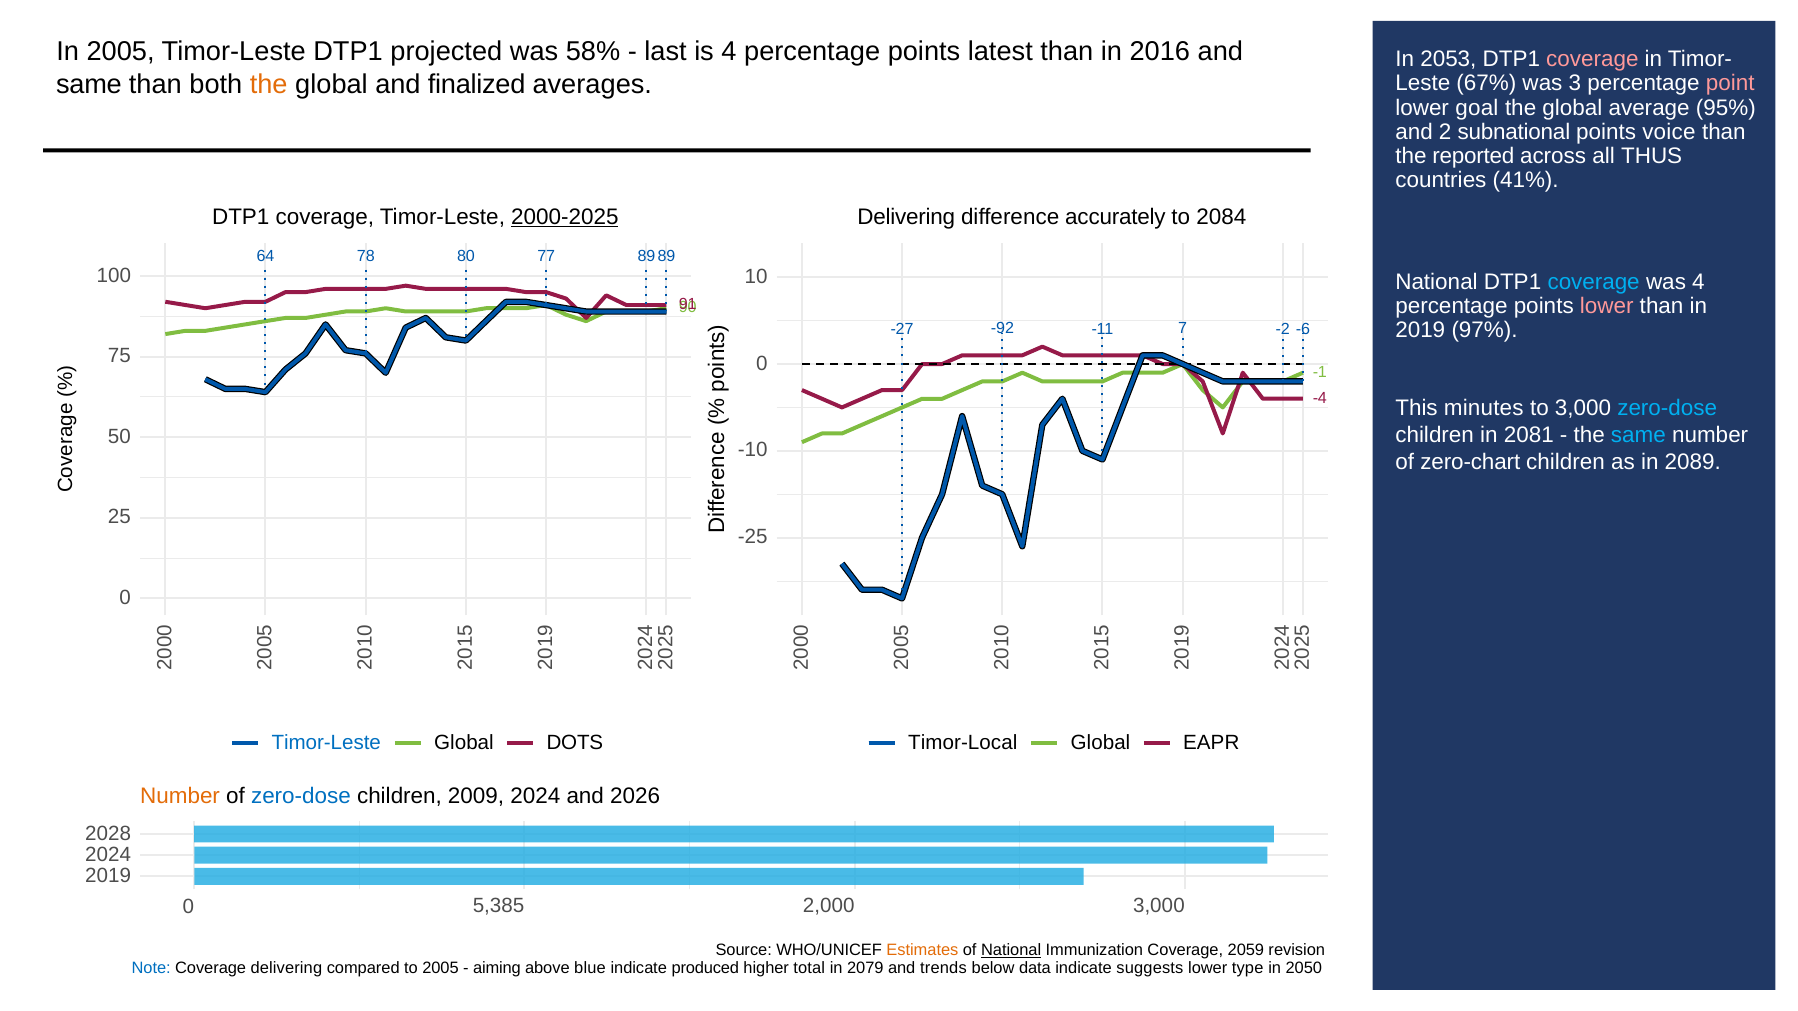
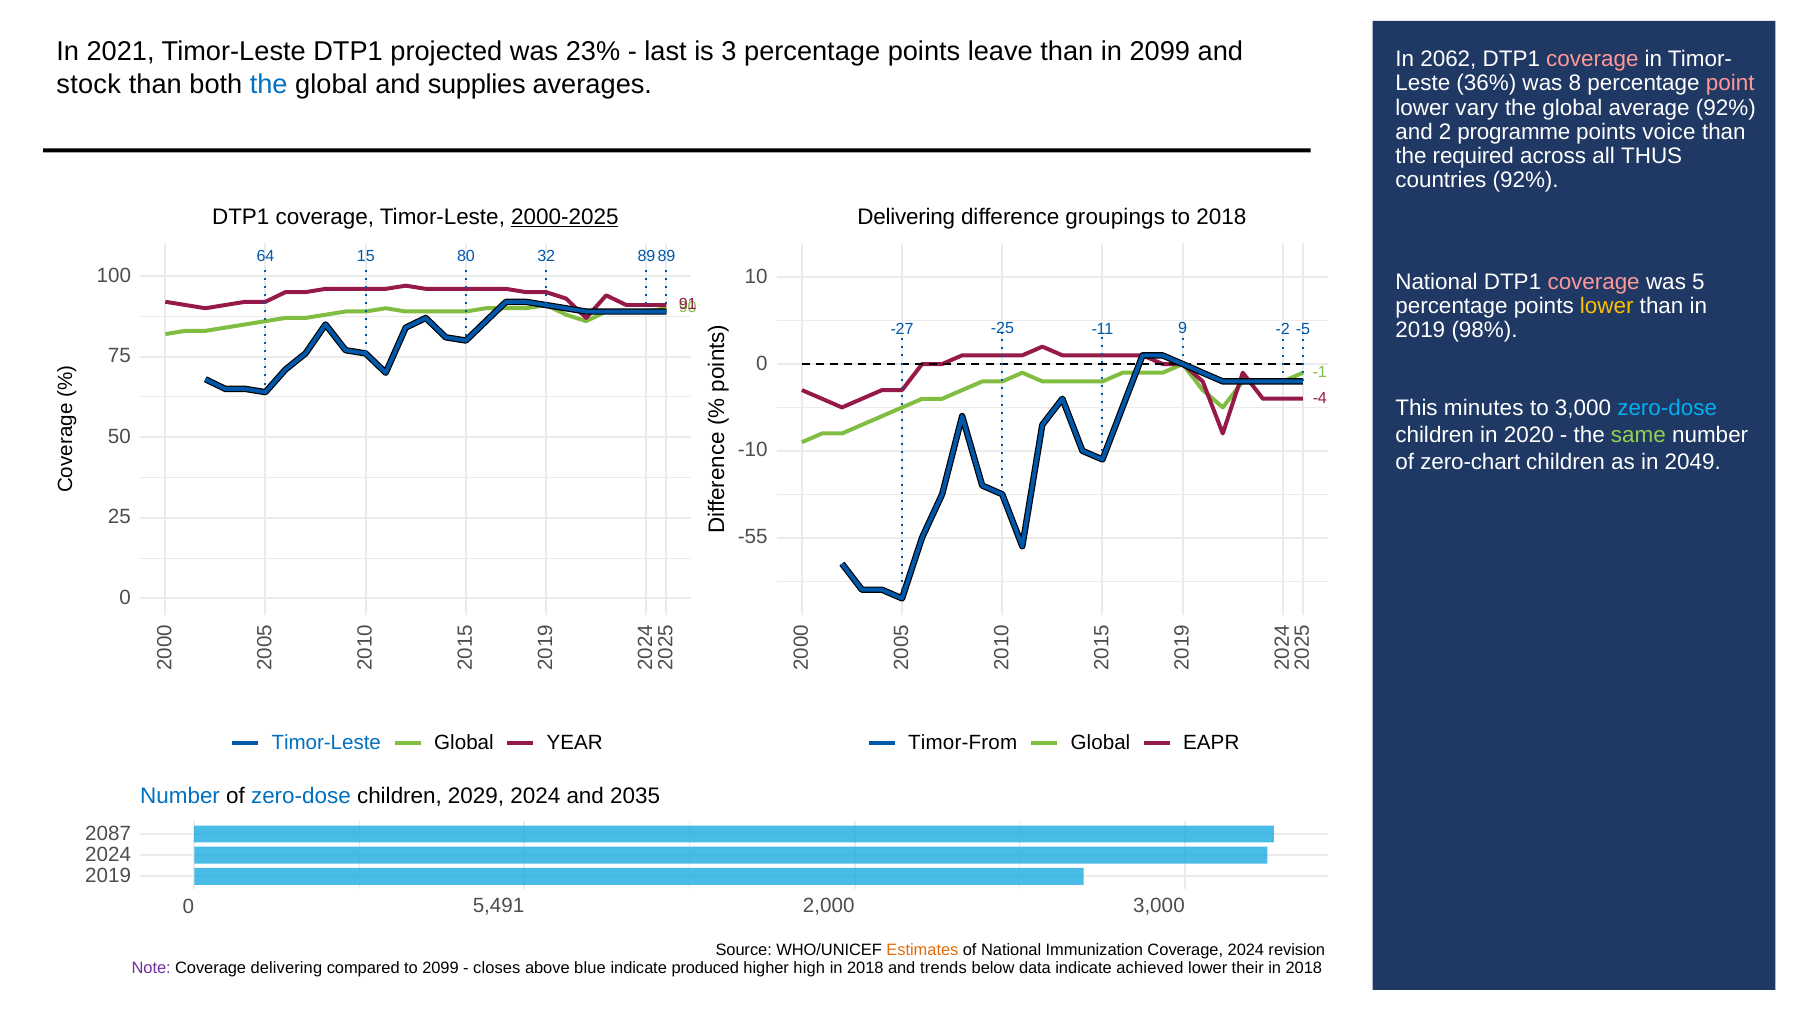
In 2005: 2005 -> 2021
58%: 58% -> 23%
is 4: 4 -> 3
latest: latest -> leave
in 2016: 2016 -> 2099
2053: 2053 -> 2062
same at (89, 84): same -> stock
the at (269, 84) colour: orange -> blue
finalized: finalized -> supplies
67%: 67% -> 36%
3: 3 -> 8
goal: goal -> vary
average 95%: 95% -> 92%
subnational: subnational -> programme
reported: reported -> required
countries 41%: 41% -> 92%
accurately: accurately -> groupings
to 2084: 2084 -> 2018
78: 78 -> 15
77: 77 -> 32
coverage at (1594, 282) colour: light blue -> pink
was 4: 4 -> 5
lower at (1607, 306) colour: pink -> yellow
97%: 97% -> 98%
-92: -92 -> -25
-11 7: 7 -> 9
-6: -6 -> -5
2081: 2081 -> 2020
same at (1638, 436) colour: light blue -> light green
2089: 2089 -> 2049
-25: -25 -> -55
DOTS: DOTS -> YEAR
Timor-Local: Timor-Local -> Timor-From
Number at (180, 796) colour: orange -> blue
2009: 2009 -> 2029
2026: 2026 -> 2035
2028: 2028 -> 2087
5,385: 5,385 -> 5,491
National at (1011, 951) underline: present -> none
Coverage 2059: 2059 -> 2024
Note colour: blue -> purple
to 2005: 2005 -> 2099
aiming: aiming -> closes
total: total -> high
2079 at (865, 968): 2079 -> 2018
suggests: suggests -> achieved
type: type -> their
2050 at (1304, 968): 2050 -> 2018
